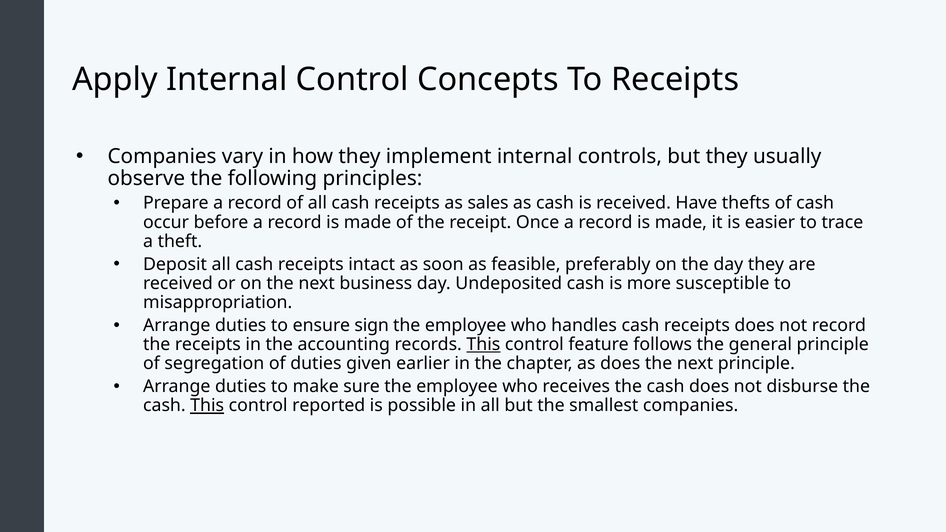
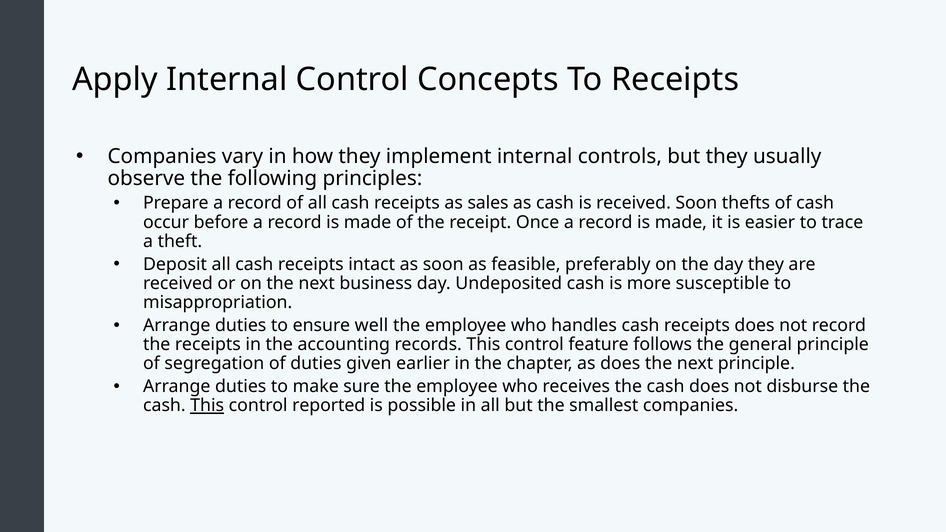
received Have: Have -> Soon
sign: sign -> well
This at (483, 345) underline: present -> none
